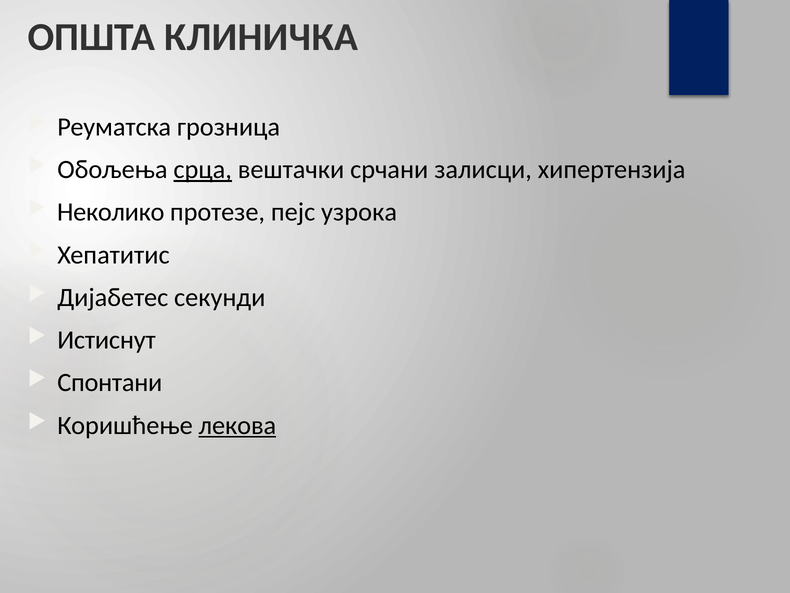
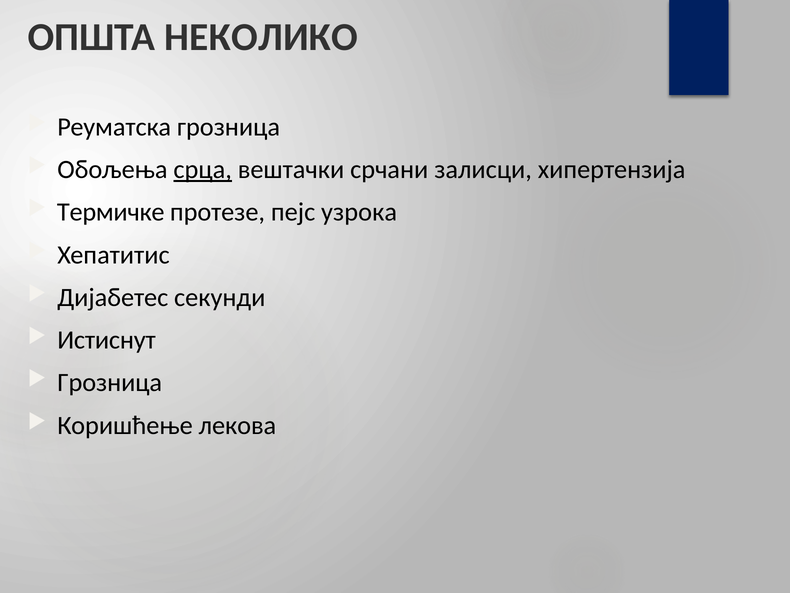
КЛИНИЧКА: КЛИНИЧКА -> НЕКОЛИКО
Неколико: Неколико -> Термичке
Спонтани at (110, 382): Спонтани -> Грозница
лекова underline: present -> none
